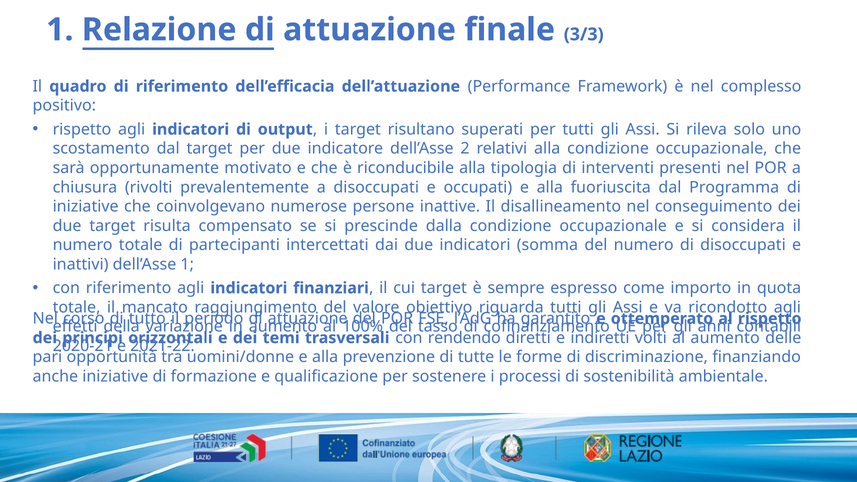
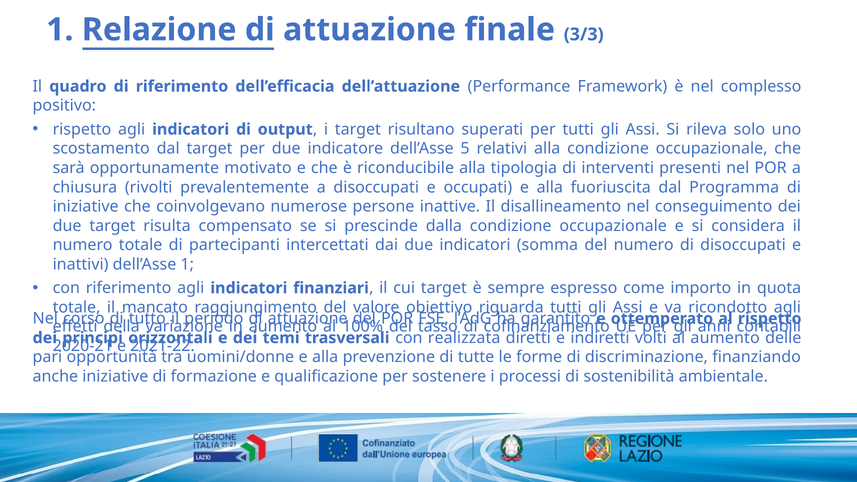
2: 2 -> 5
rendendo: rendendo -> realizzata
